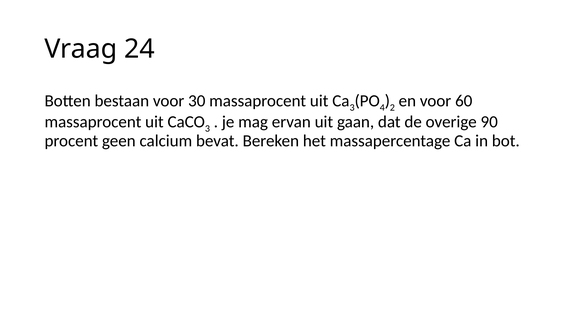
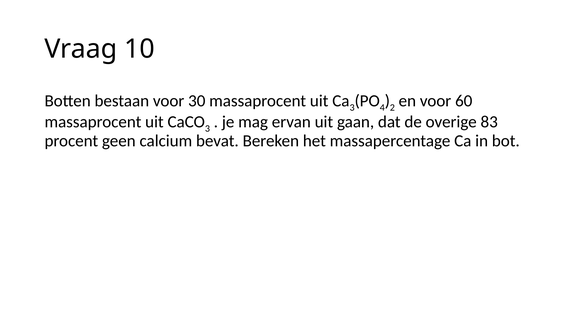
24: 24 -> 10
90: 90 -> 83
